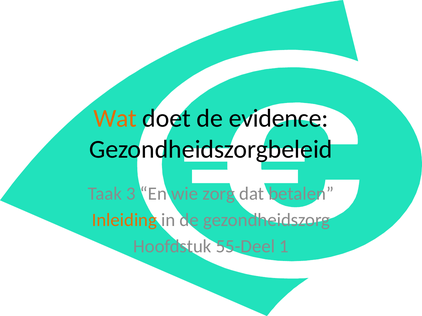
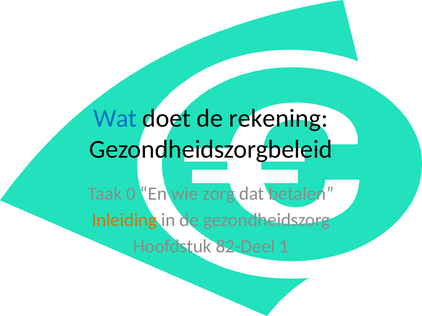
Wat colour: orange -> blue
evidence: evidence -> rekening
3: 3 -> 0
55-Deel: 55-Deel -> 82-Deel
